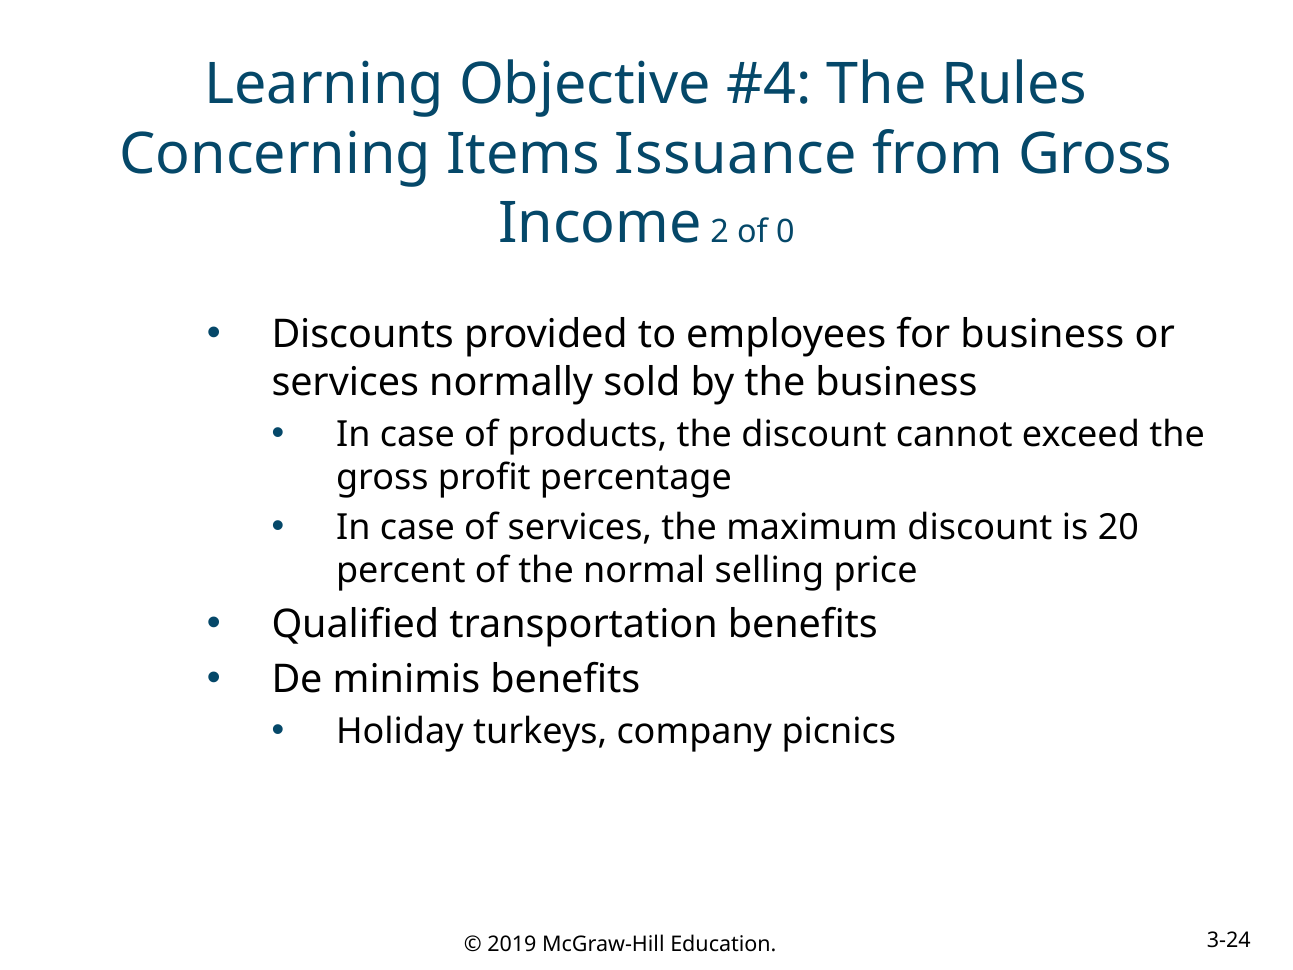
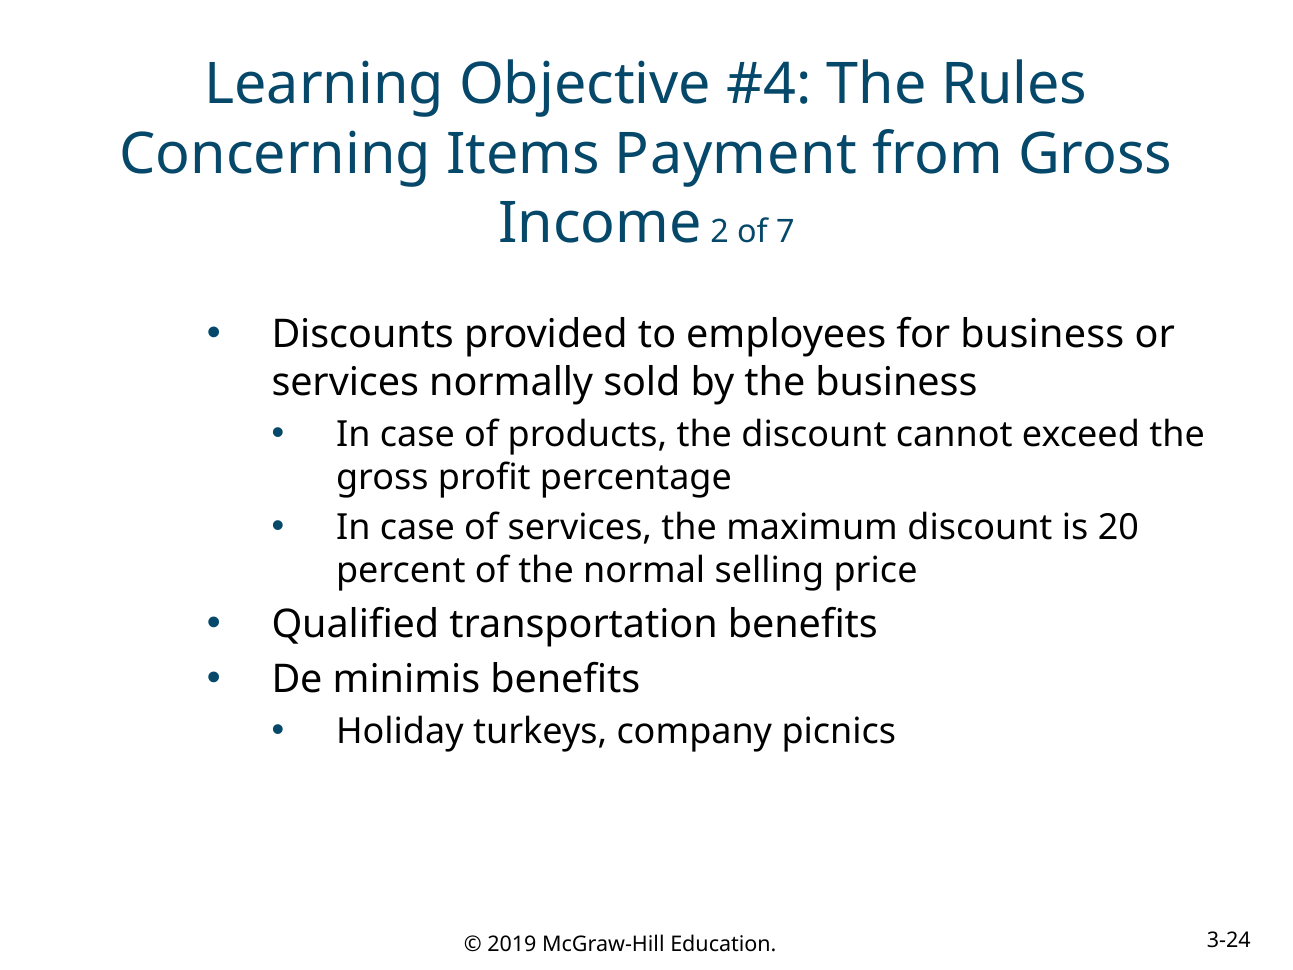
Issuance: Issuance -> Payment
0: 0 -> 7
